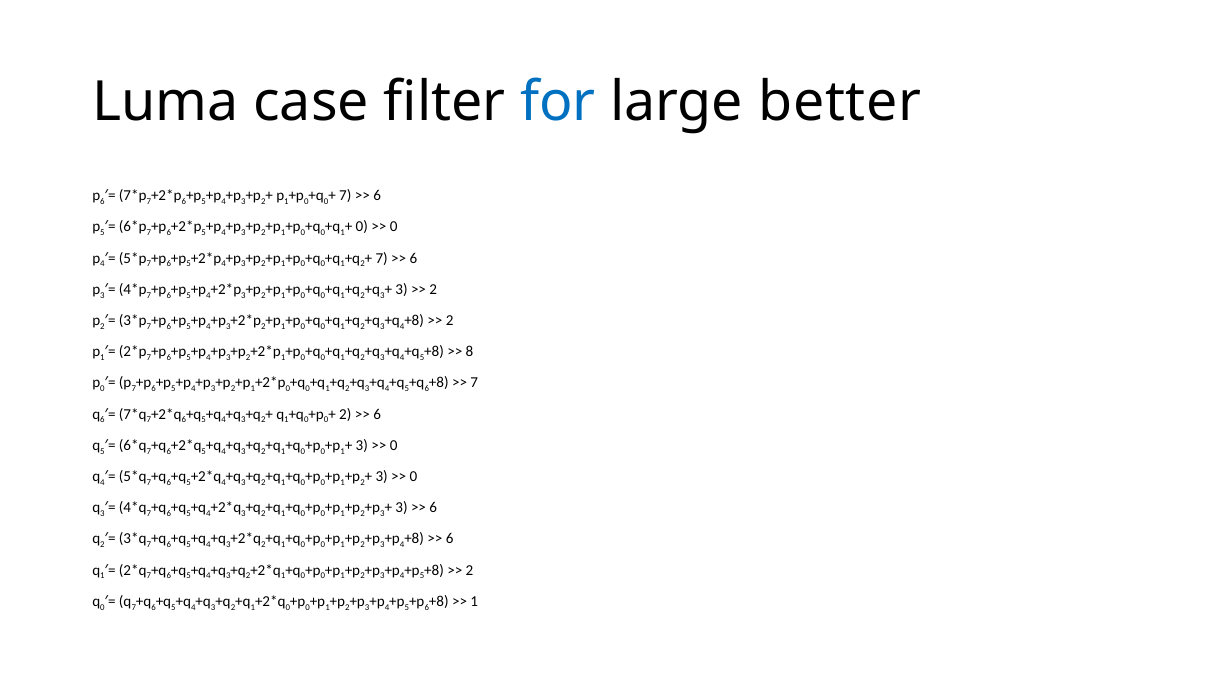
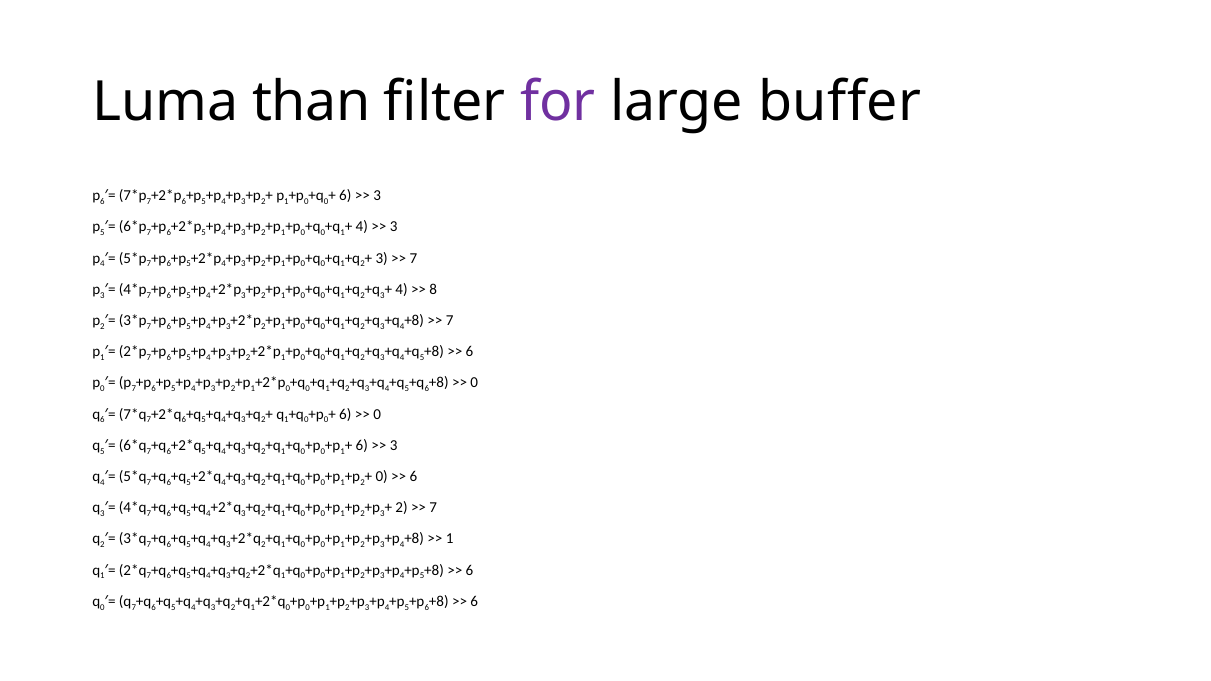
case: case -> than
for colour: blue -> purple
better: better -> buffer
7 at (345, 196): 7 -> 6
6 at (377, 196): 6 -> 3
0 at (362, 227): 0 -> 4
0 at (394, 227): 0 -> 3
7 at (382, 258): 7 -> 3
6 at (413, 258): 6 -> 7
3 at (402, 289): 3 -> 4
2 at (433, 289): 2 -> 8
2 at (450, 321): 2 -> 7
8 at (470, 352): 8 -> 6
7 at (474, 383): 7 -> 0
2 at (345, 414): 2 -> 6
6 at (377, 414): 6 -> 0
3 at (362, 445): 3 -> 6
0 at (394, 445): 0 -> 3
3 at (382, 477): 3 -> 0
0 at (413, 477): 0 -> 6
3 at (402, 508): 3 -> 2
6 at (433, 508): 6 -> 7
6 at (450, 539): 6 -> 1
2 at (470, 570): 2 -> 6
1 at (474, 602): 1 -> 6
